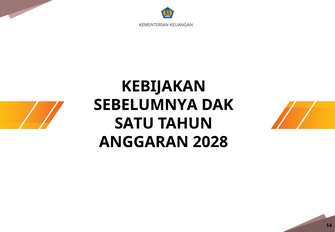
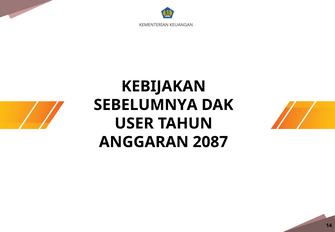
SATU: SATU -> USER
2028: 2028 -> 2087
